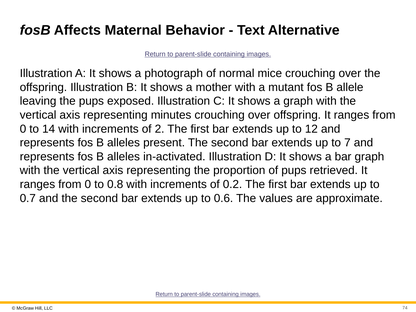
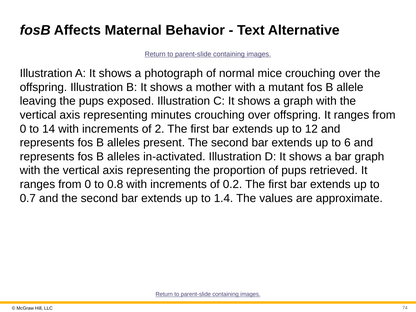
7: 7 -> 6
0.6: 0.6 -> 1.4
